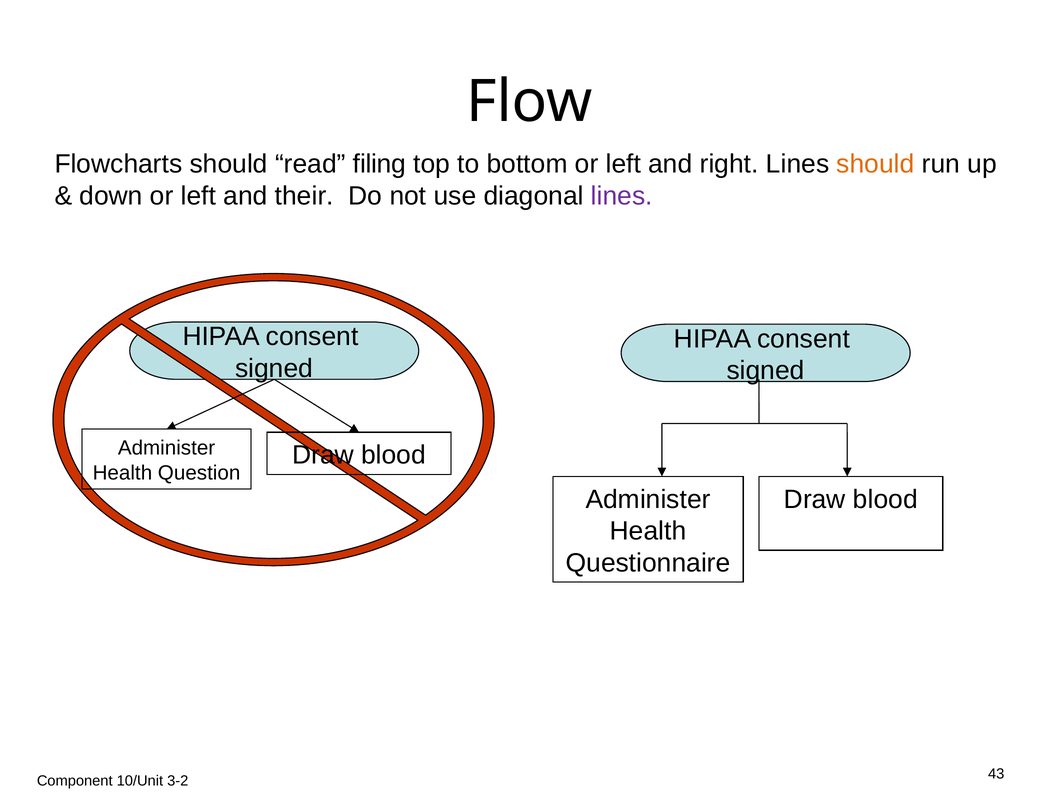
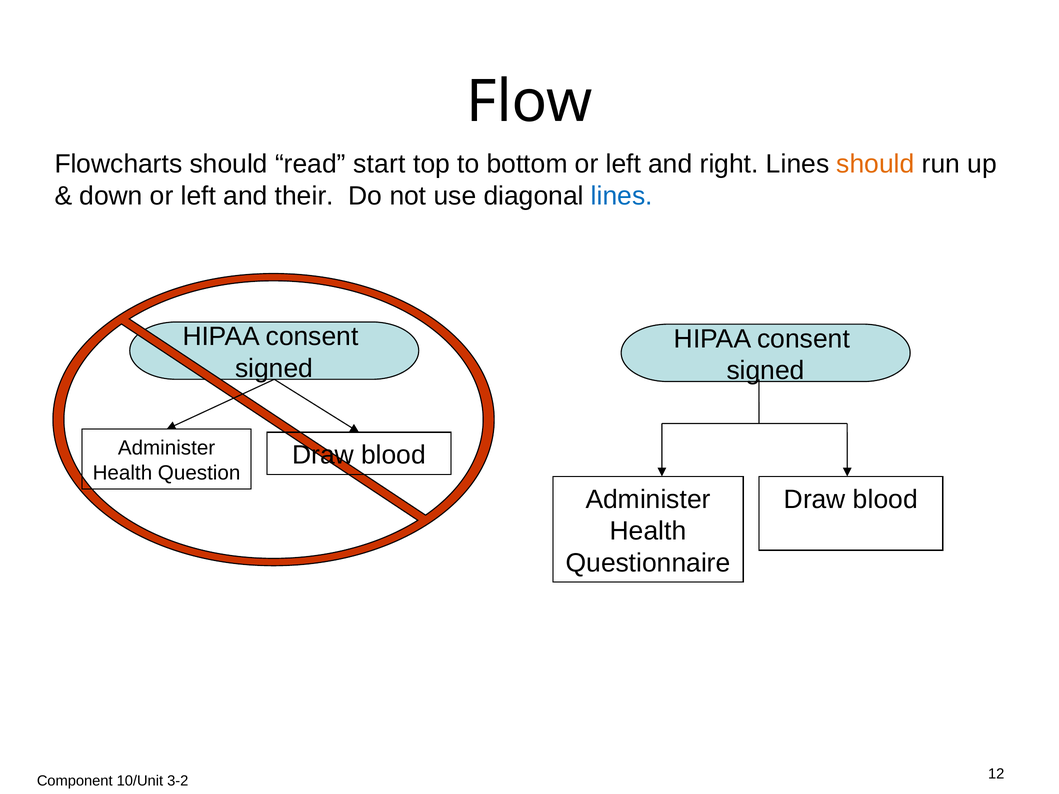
filing: filing -> start
lines at (622, 196) colour: purple -> blue
43: 43 -> 12
